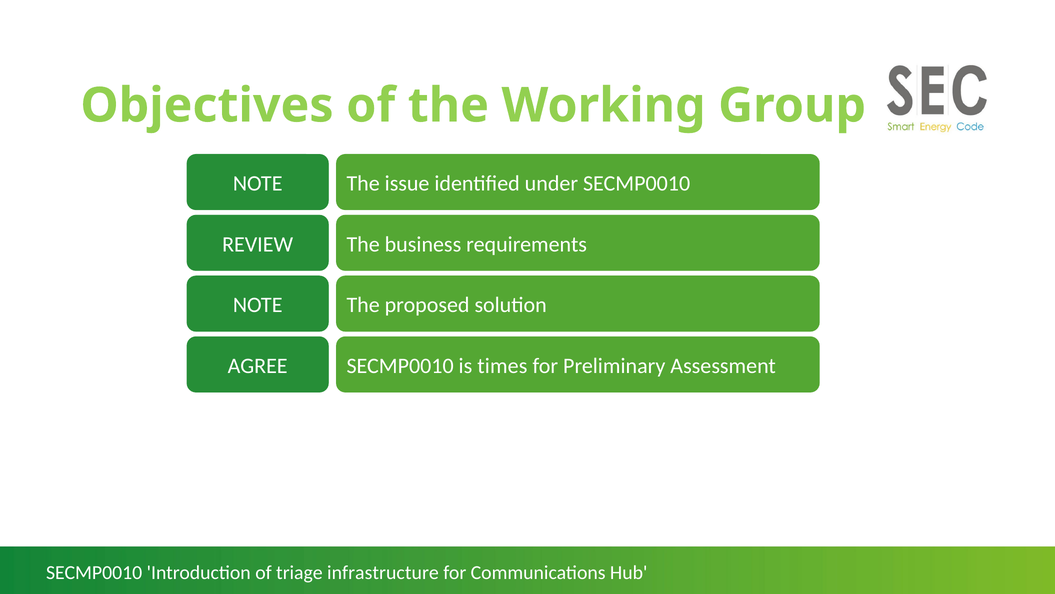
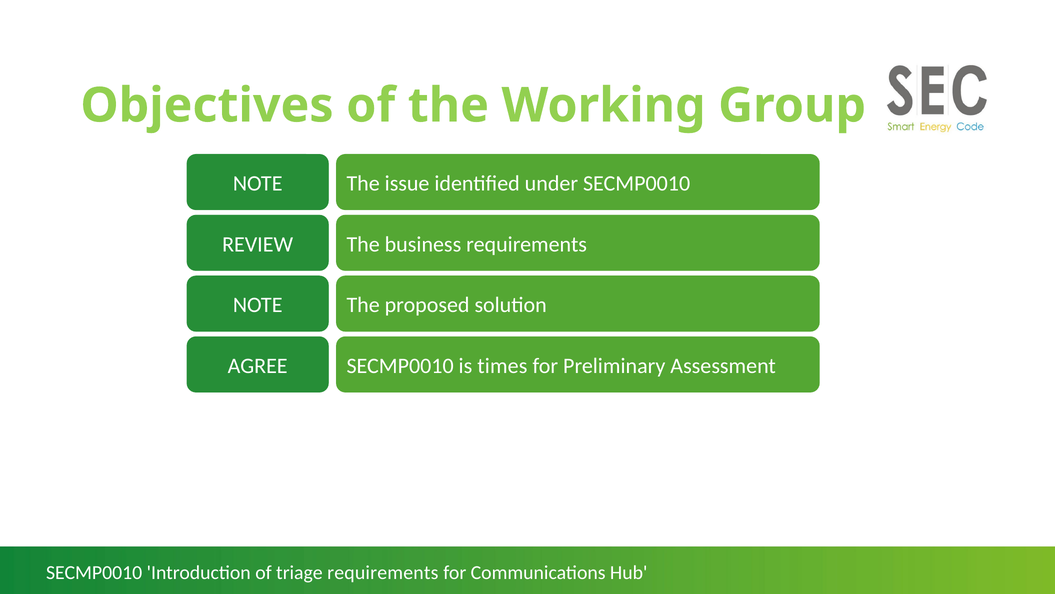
triage infrastructure: infrastructure -> requirements
